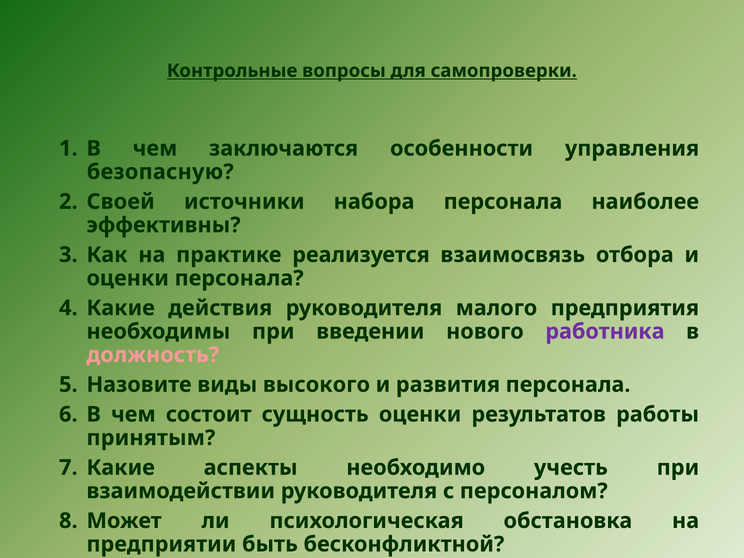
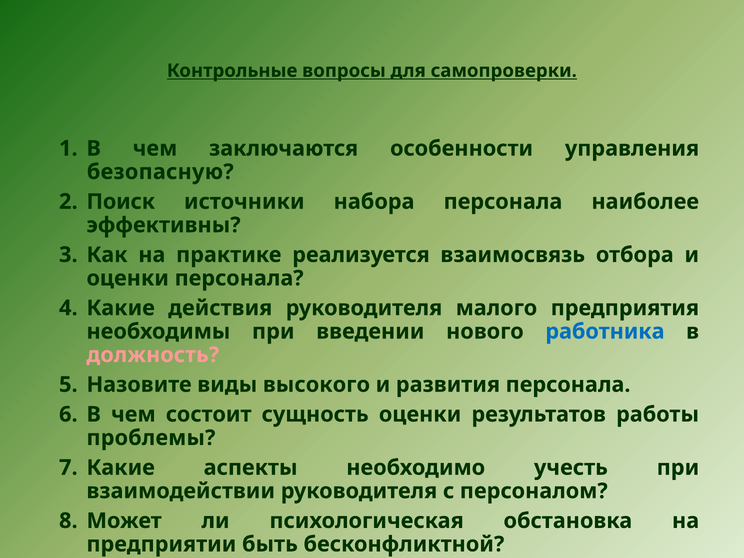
Своей: Своей -> Поиск
работника colour: purple -> blue
принятым: принятым -> проблемы
